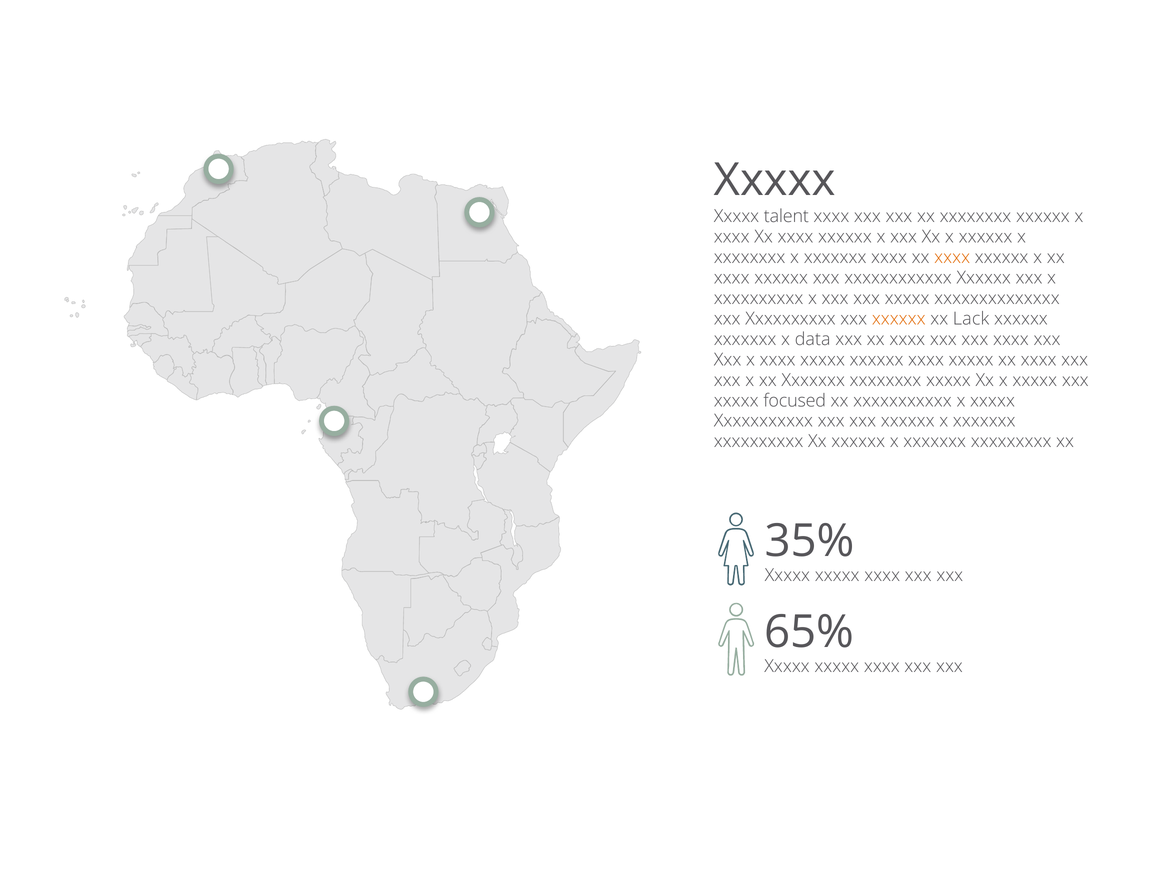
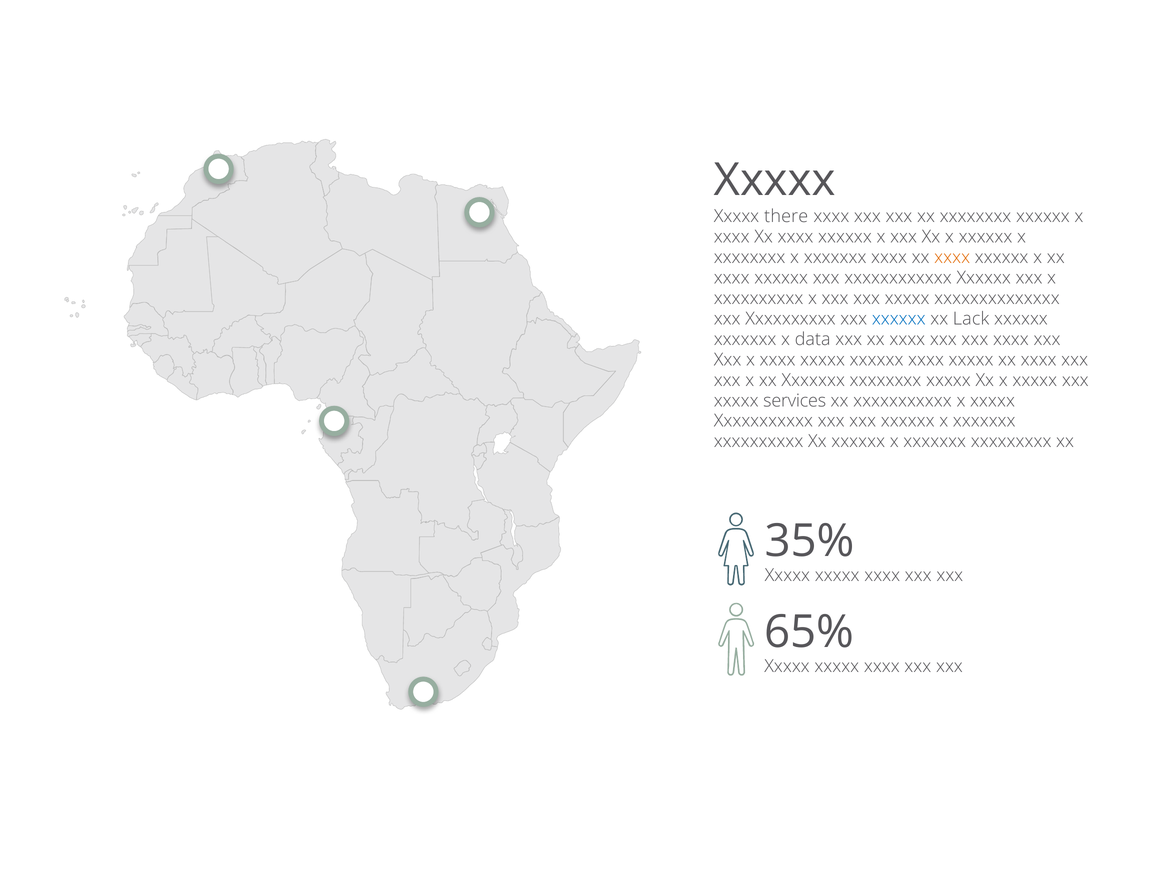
talent: talent -> there
xxxxxx at (899, 319) colour: orange -> blue
focused: focused -> services
